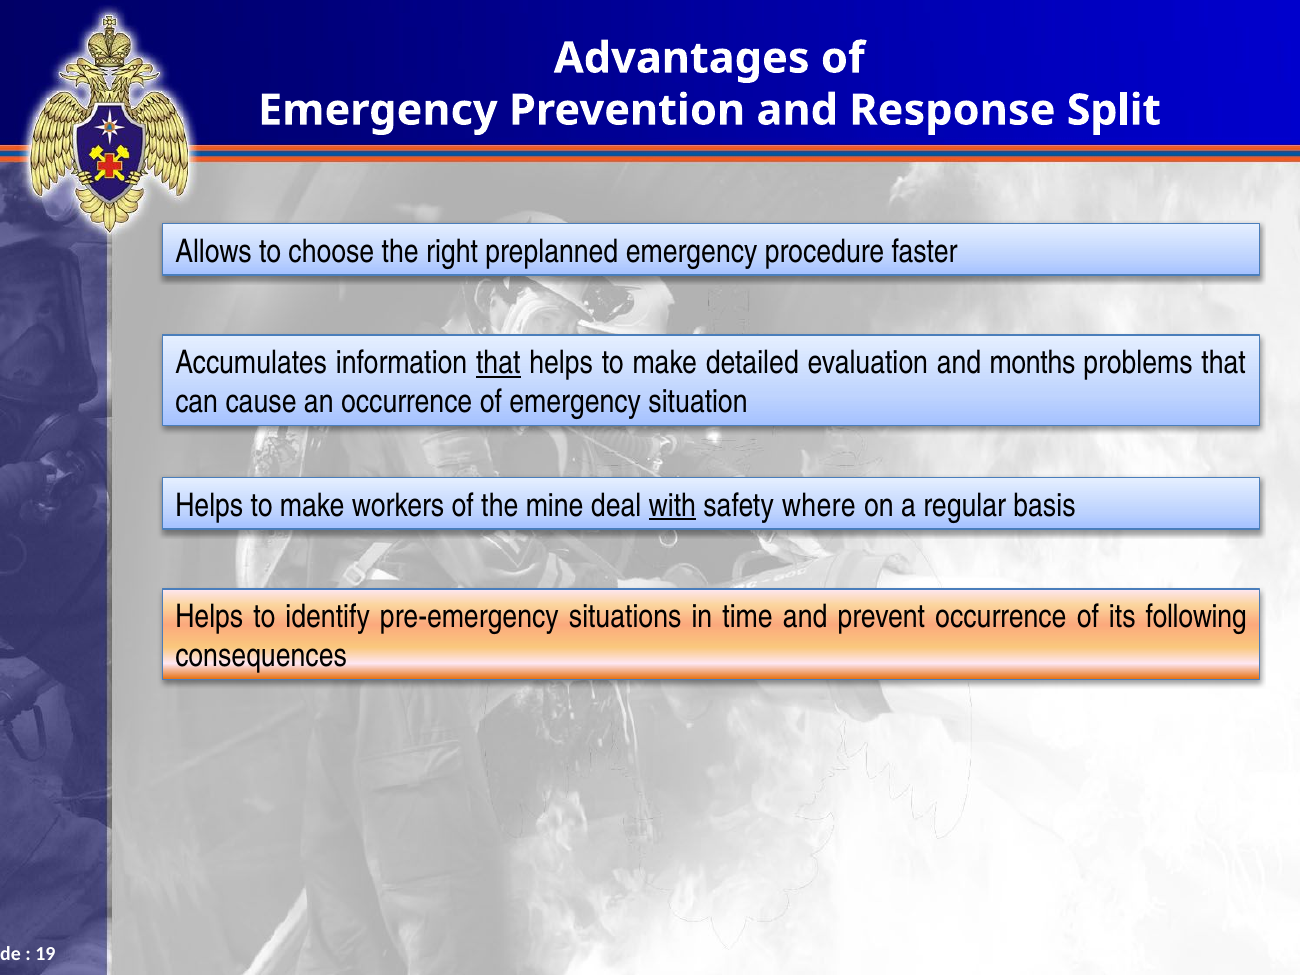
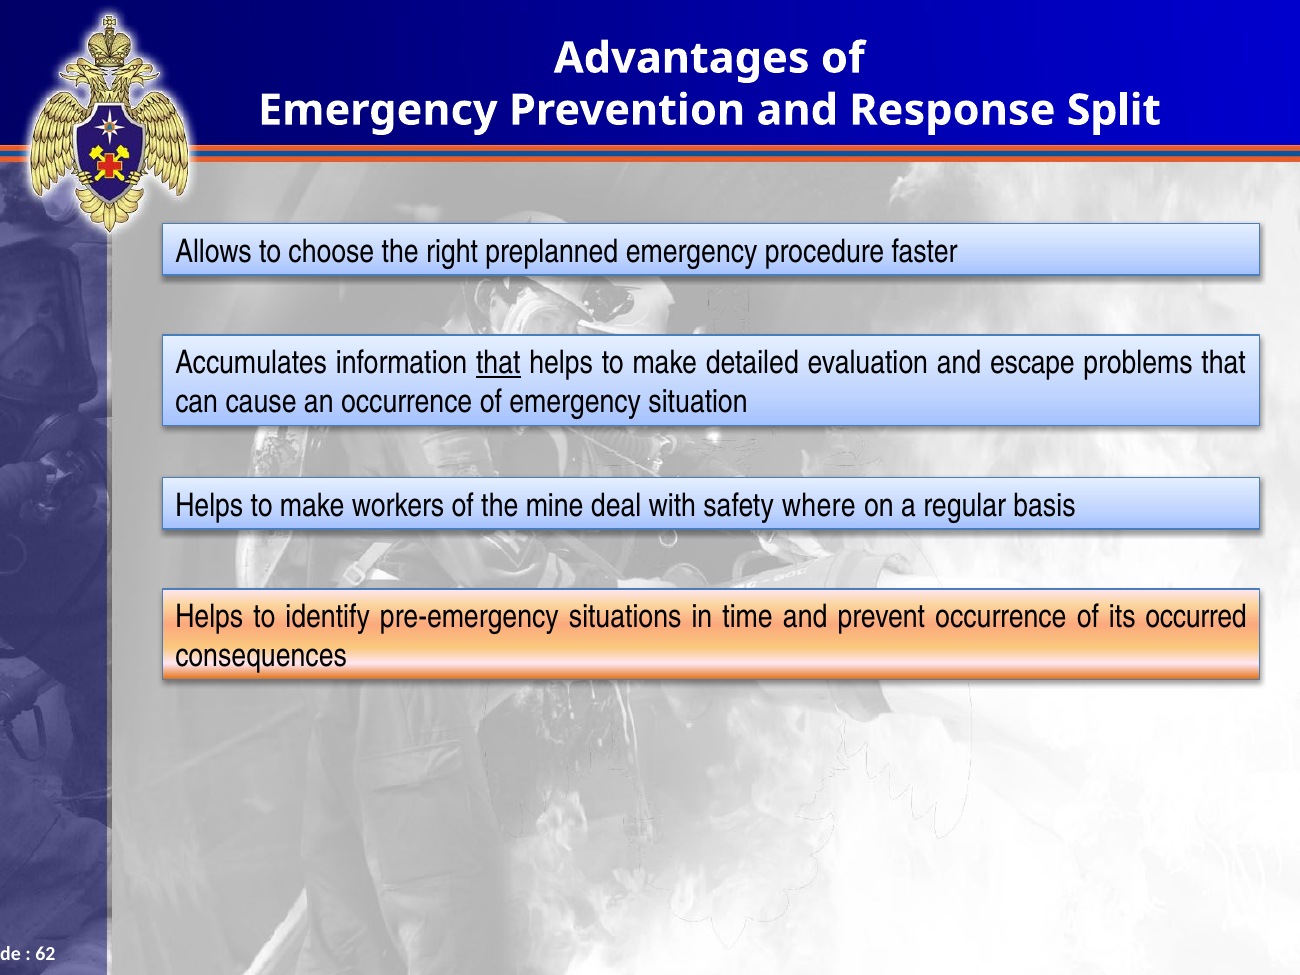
months: months -> escape
with underline: present -> none
following: following -> occurred
19: 19 -> 62
